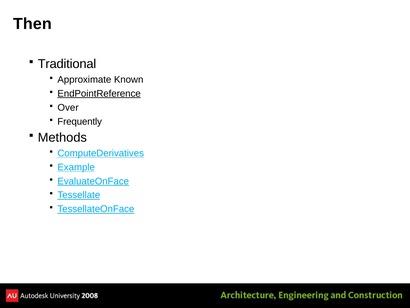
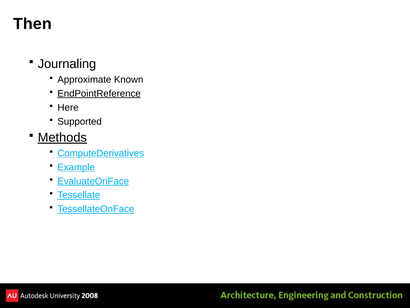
Traditional: Traditional -> Journaling
Over: Over -> Here
Frequently: Frequently -> Supported
Methods underline: none -> present
